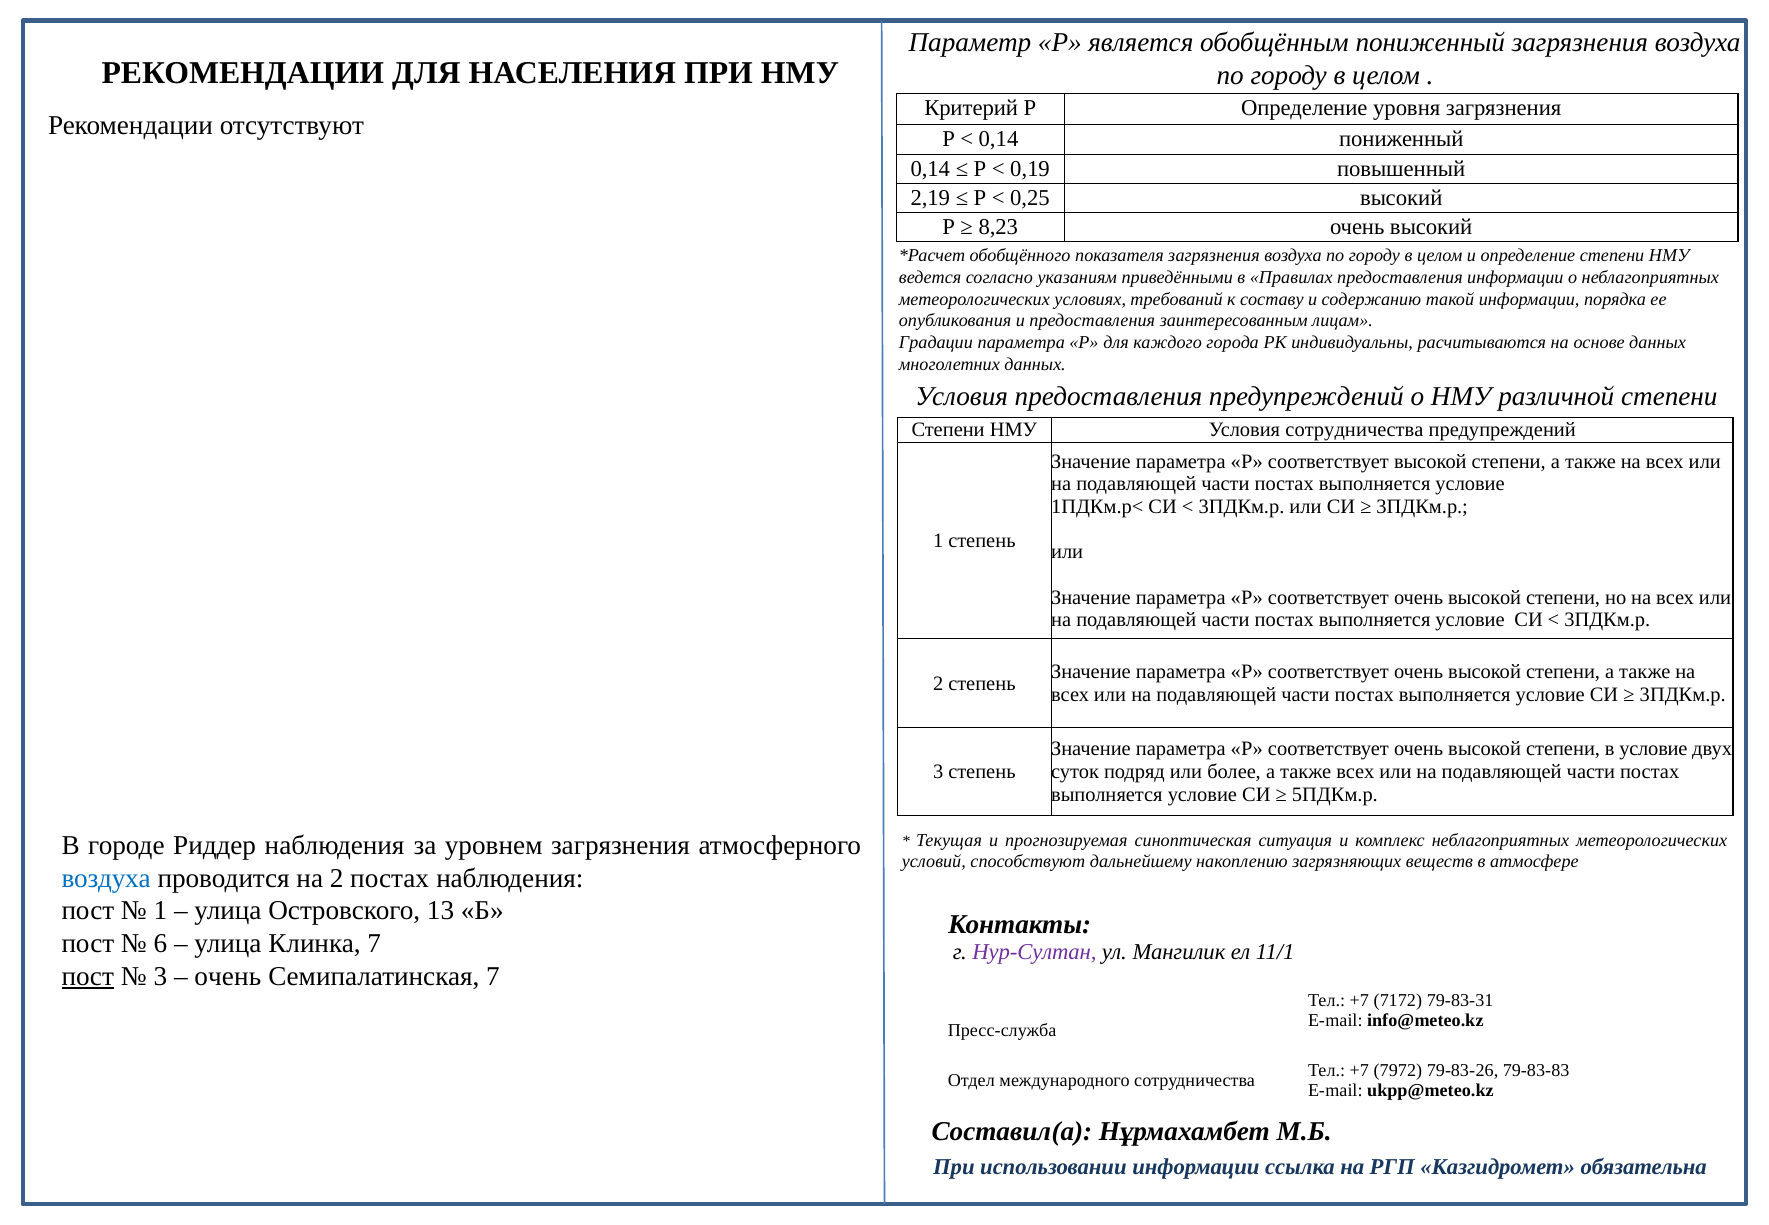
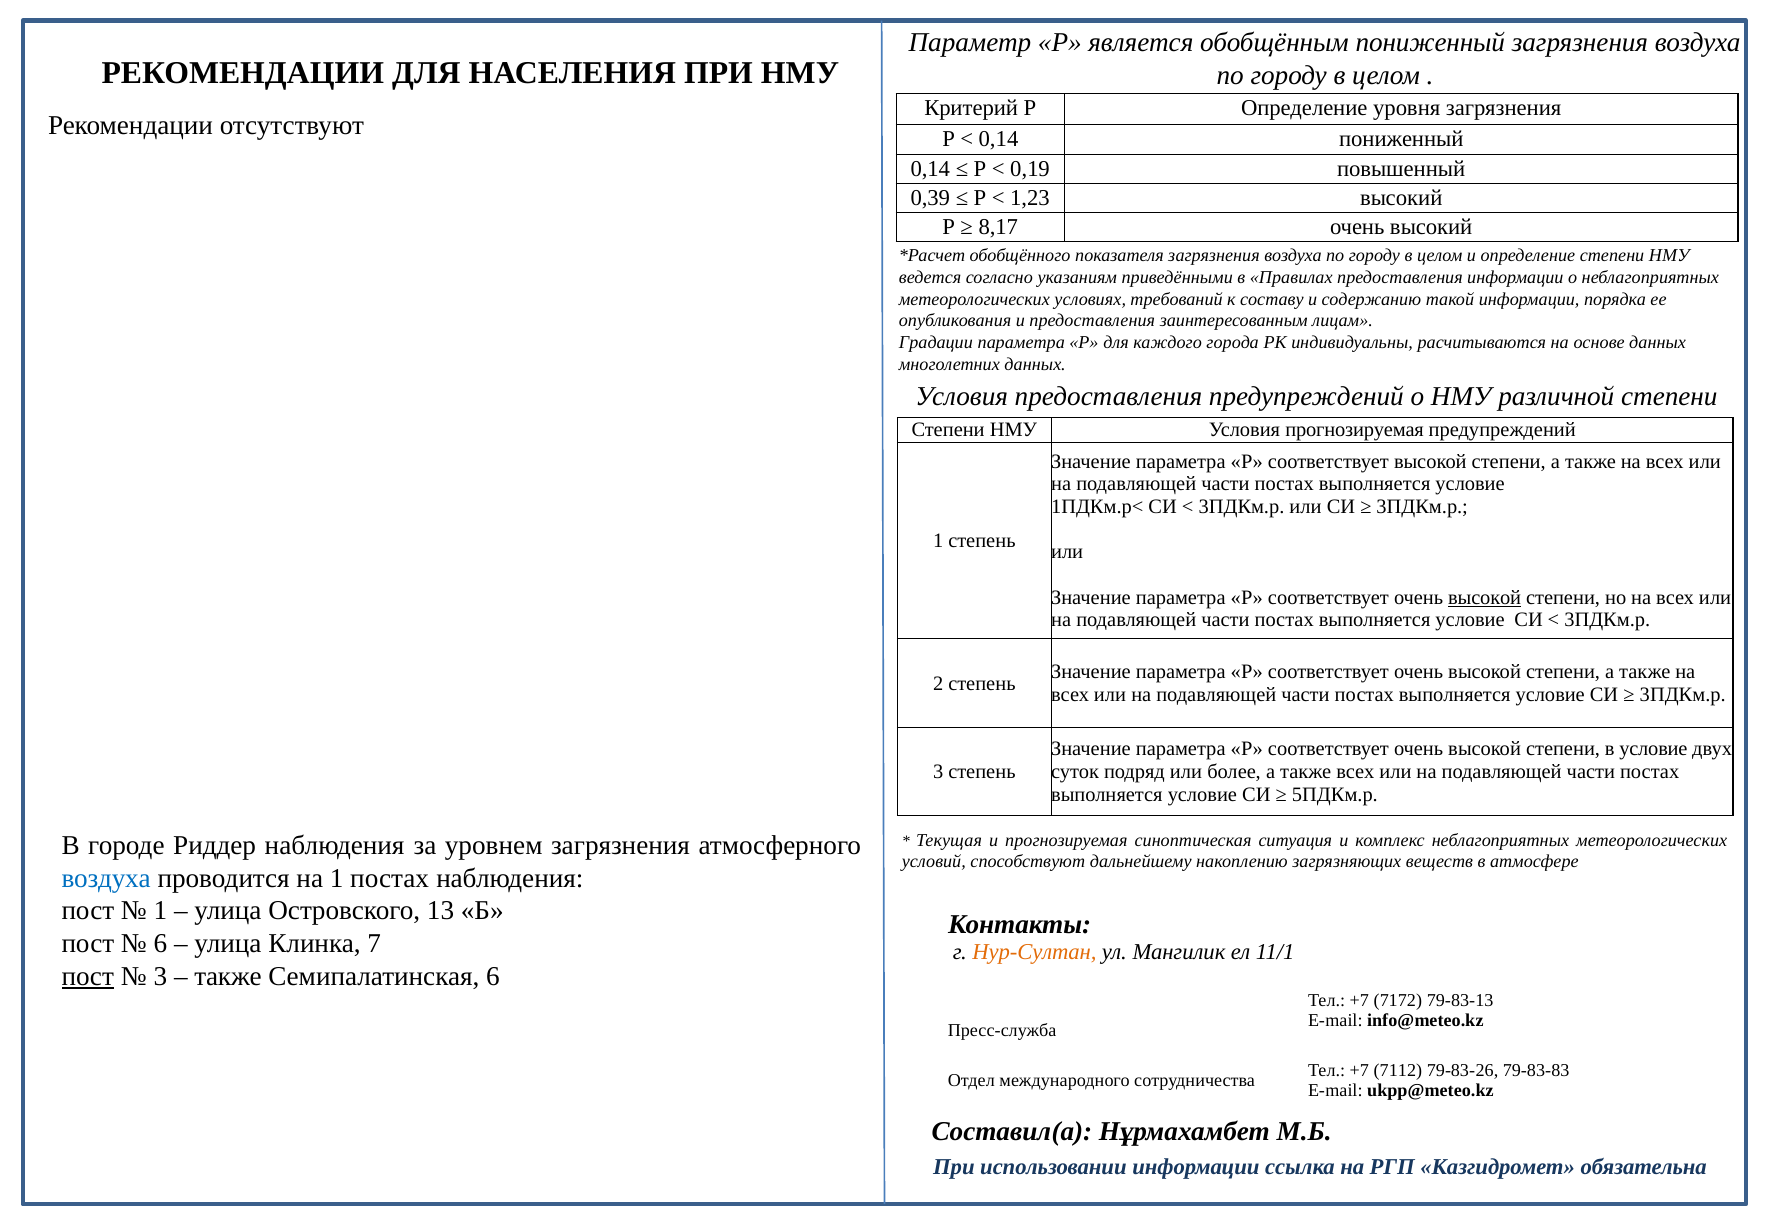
2,19: 2,19 -> 0,39
0,25: 0,25 -> 1,23
8,23: 8,23 -> 8,17
Условия сотрудничества: сотрудничества -> прогнозируемая
высокой at (1485, 597) underline: none -> present
на 2: 2 -> 1
Нур-Султан colour: purple -> orange
очень at (228, 976): очень -> также
Семипалатинская 7: 7 -> 6
79-83-31: 79-83-31 -> 79-83-13
7972: 7972 -> 7112
